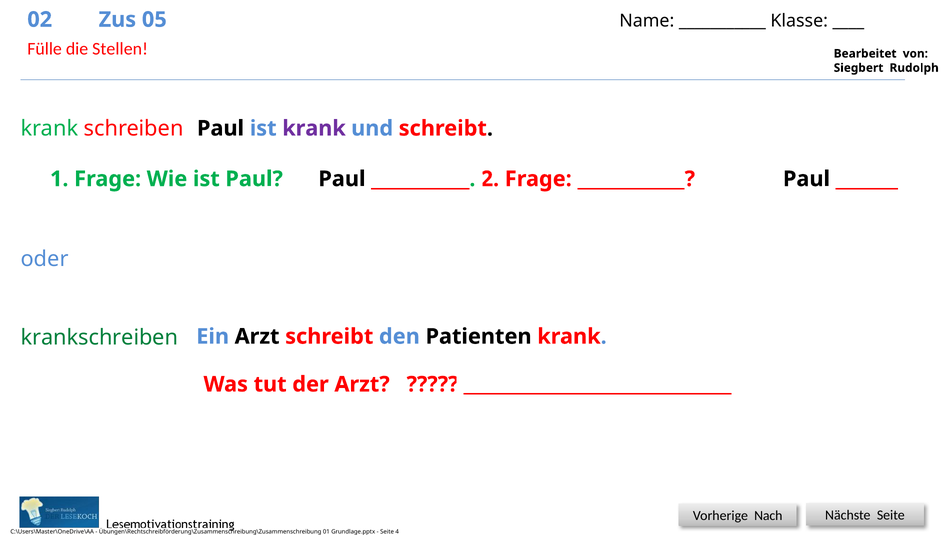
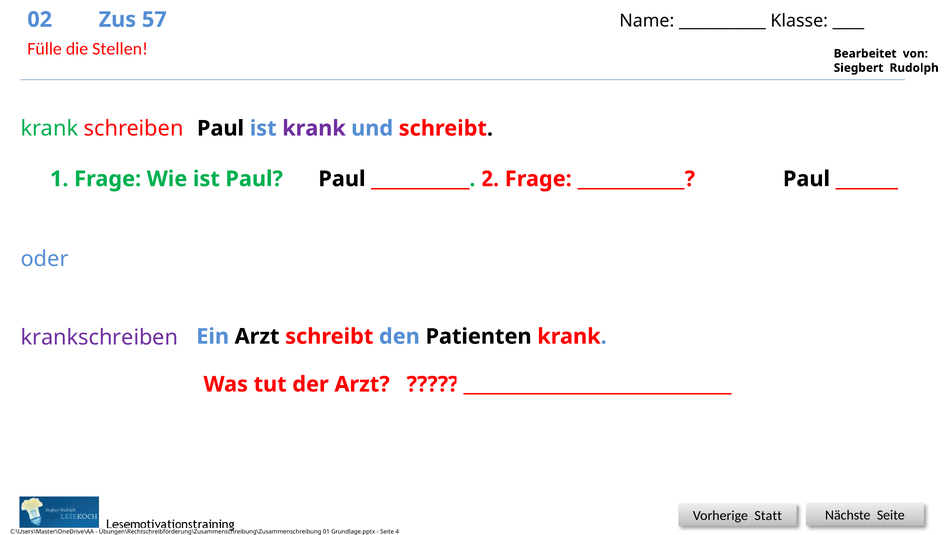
05: 05 -> 57
krankschreiben colour: green -> purple
Nach: Nach -> Statt
